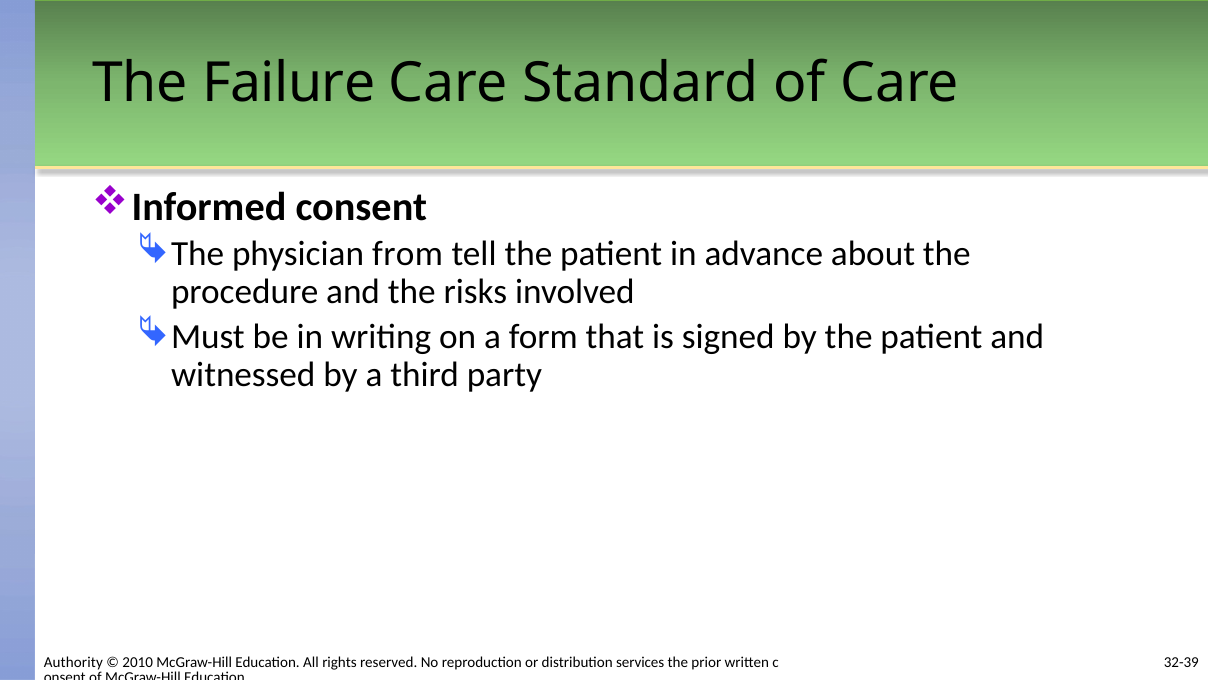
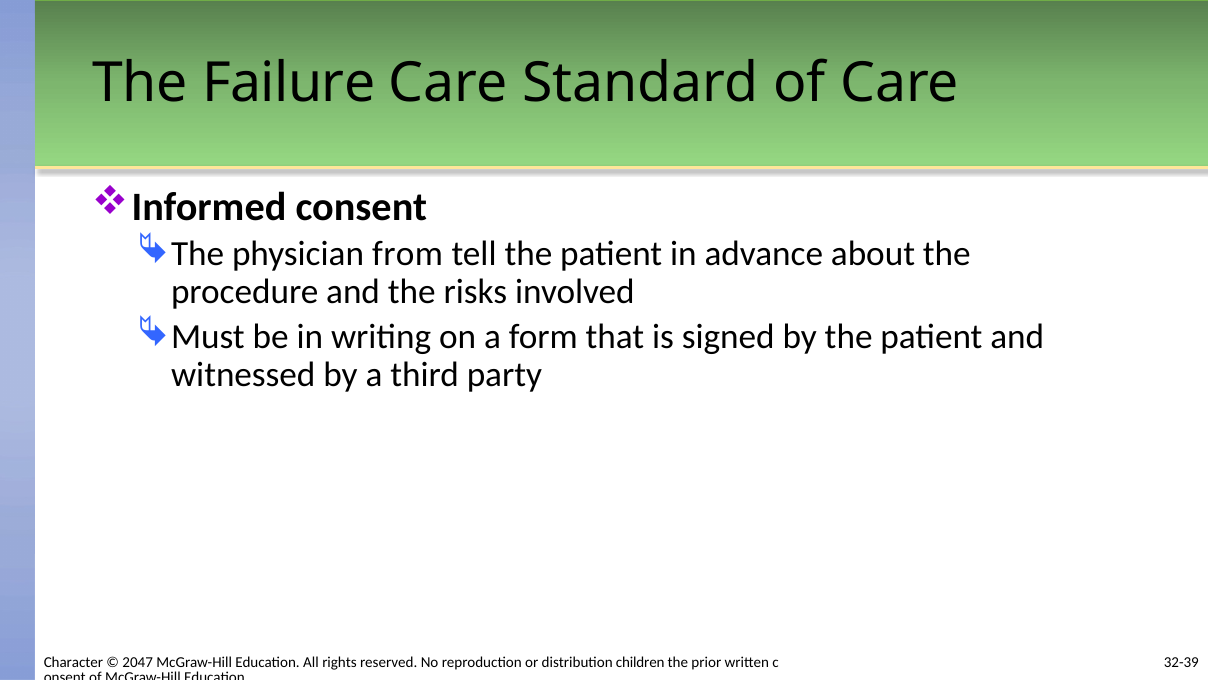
Authority: Authority -> Character
2010: 2010 -> 2047
services: services -> children
